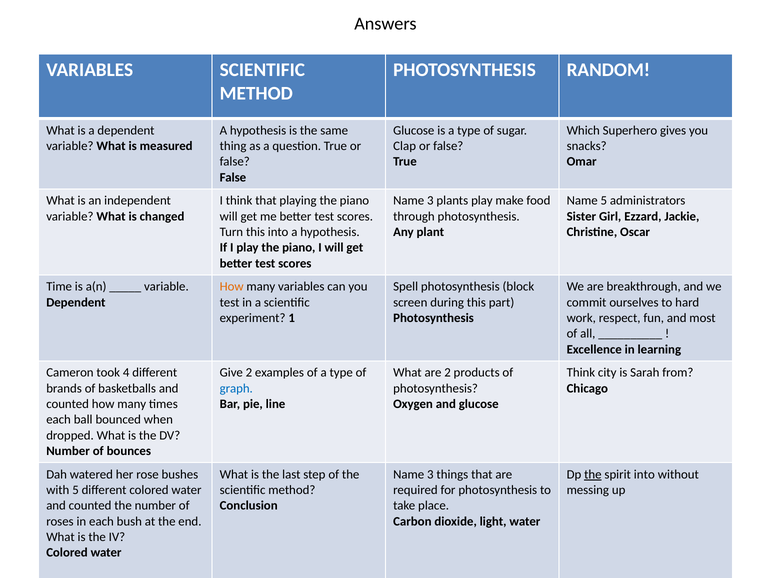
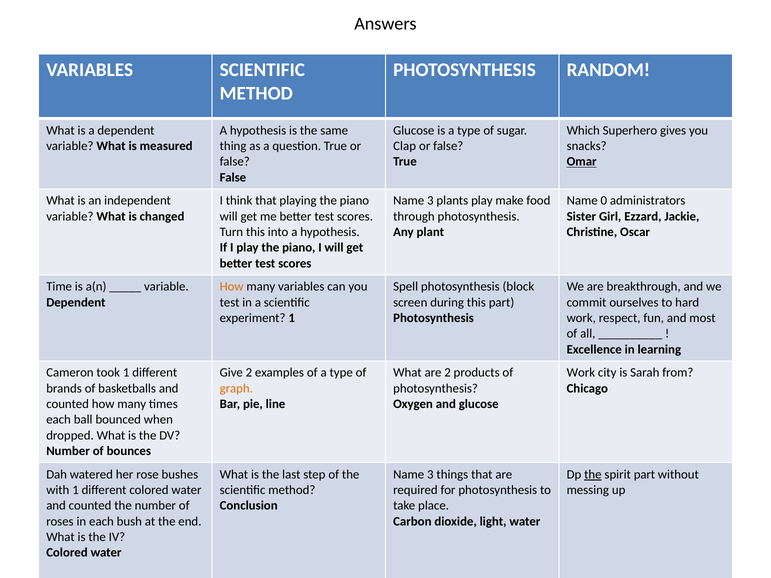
Omar underline: none -> present
Name 5: 5 -> 0
took 4: 4 -> 1
Think at (581, 373): Think -> Work
graph colour: blue -> orange
spirit into: into -> part
with 5: 5 -> 1
